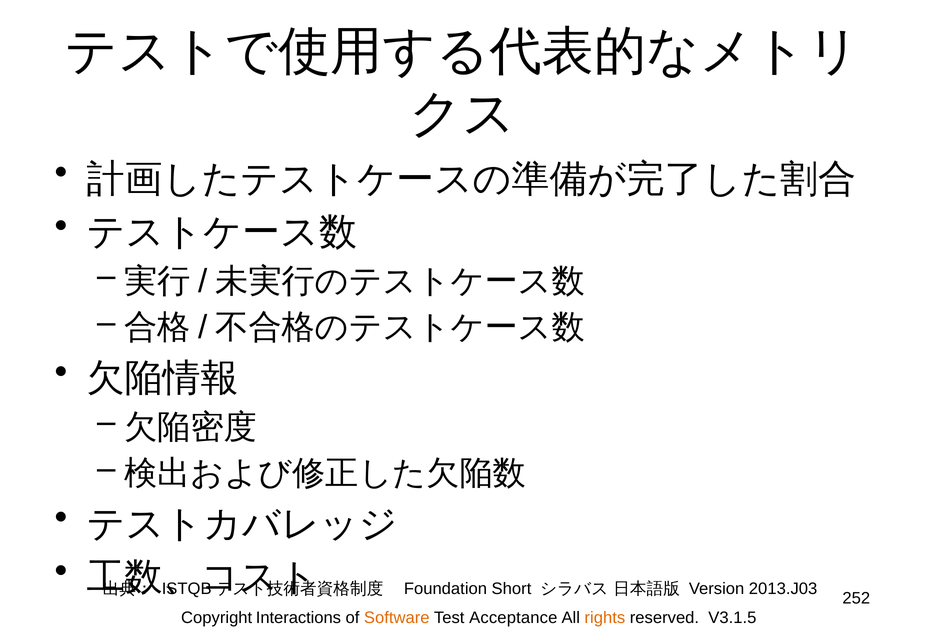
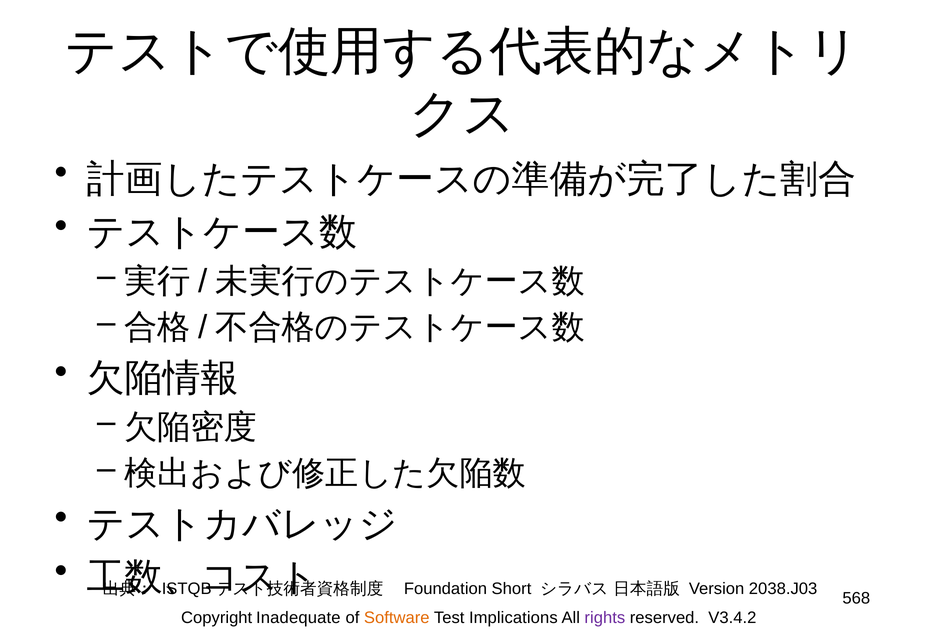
252: 252 -> 568
2013.J03: 2013.J03 -> 2038.J03
Interactions: Interactions -> Inadequate
Acceptance: Acceptance -> Implications
rights colour: orange -> purple
V3.1.5: V3.1.5 -> V3.4.2
